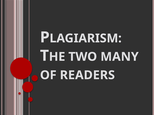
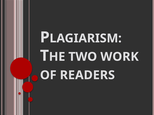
MANY: MANY -> WORK
